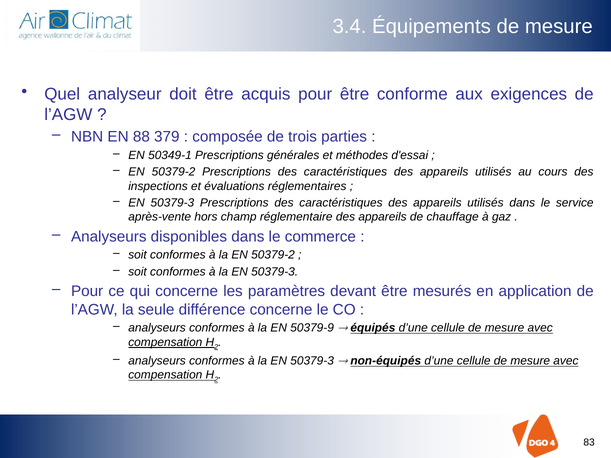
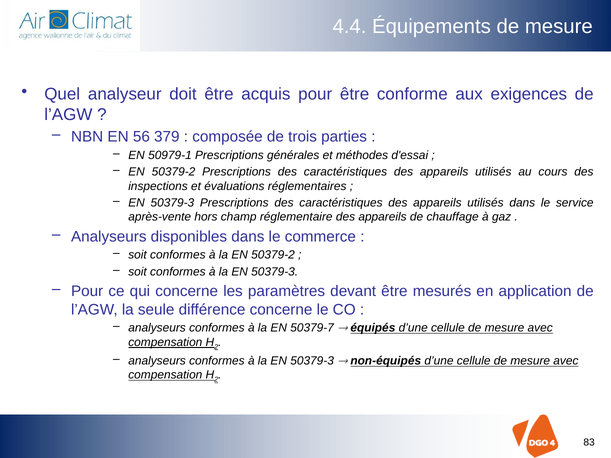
3.4: 3.4 -> 4.4
88: 88 -> 56
50349-1: 50349-1 -> 50979-1
50379-9: 50379-9 -> 50379-7
